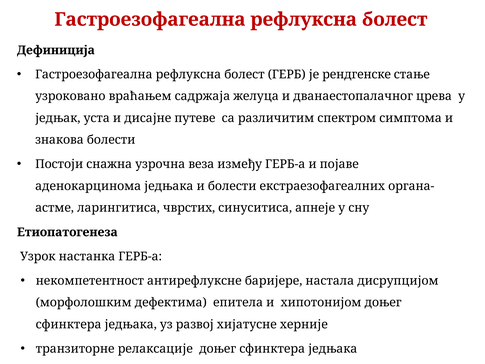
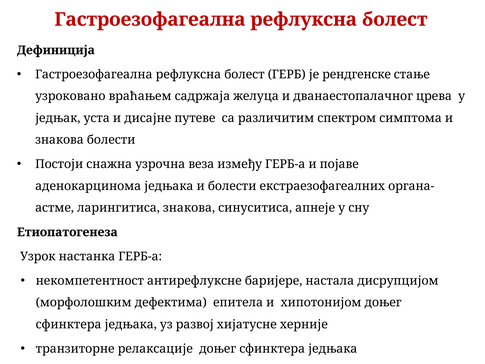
ларингитиса чврстих: чврстих -> знакова
